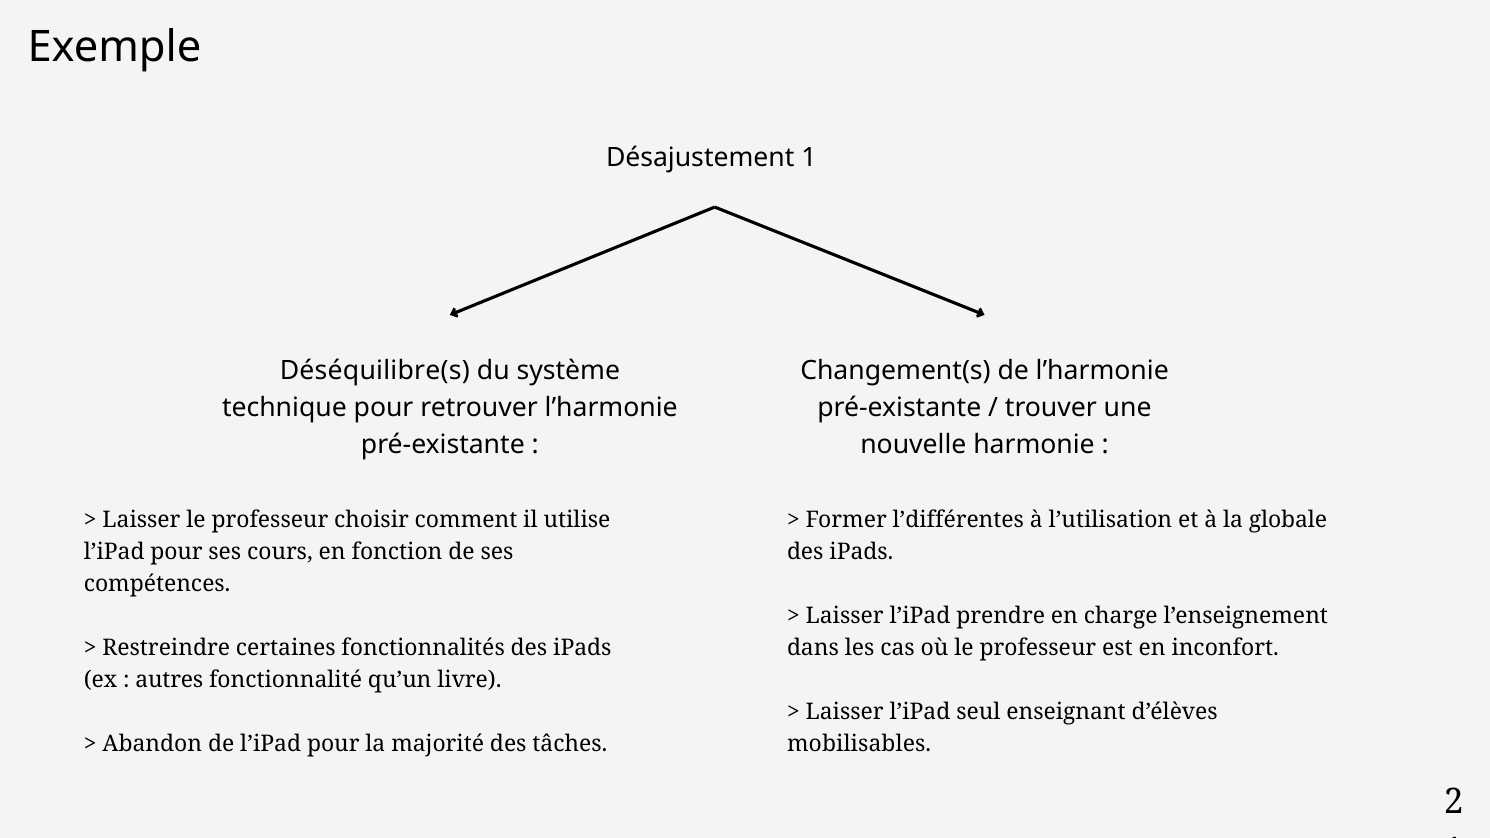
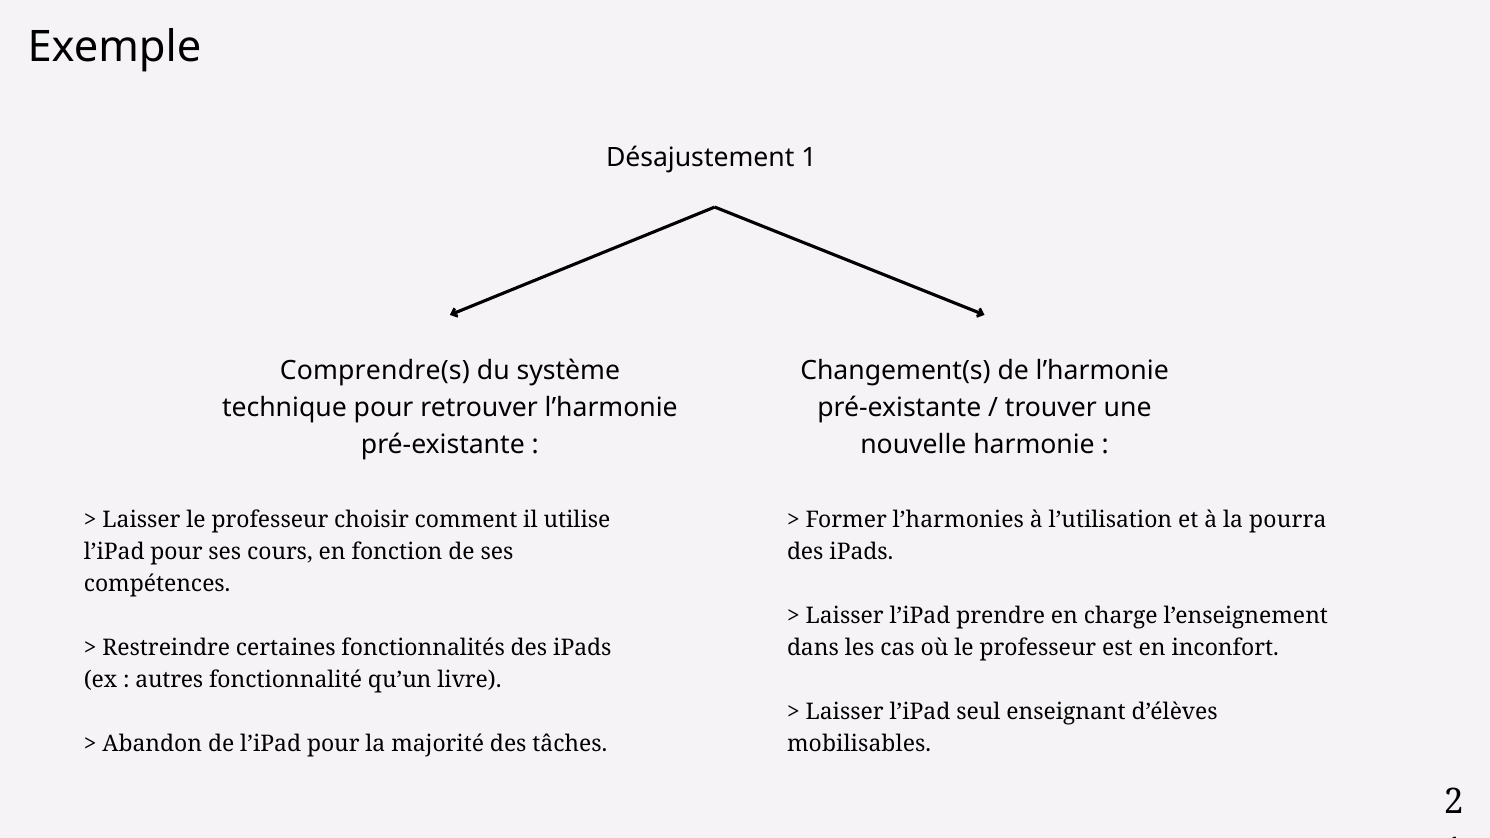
Déséquilibre(s: Déséquilibre(s -> Comprendre(s
l’différentes: l’différentes -> l’harmonies
globale: globale -> pourra
